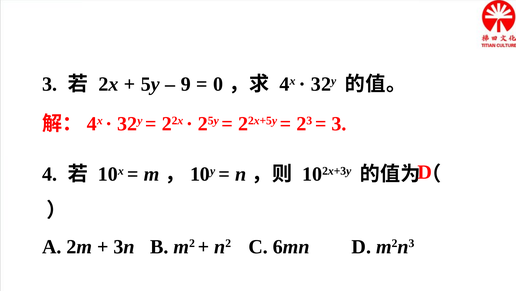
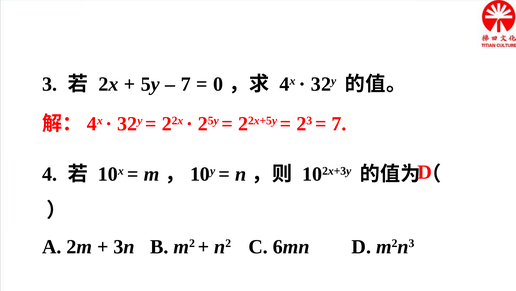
9 at (186, 84): 9 -> 7
3 at (339, 123): 3 -> 7
